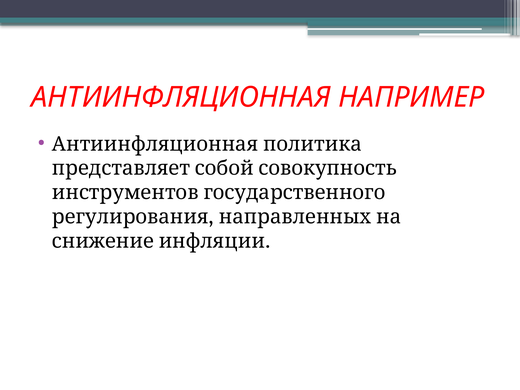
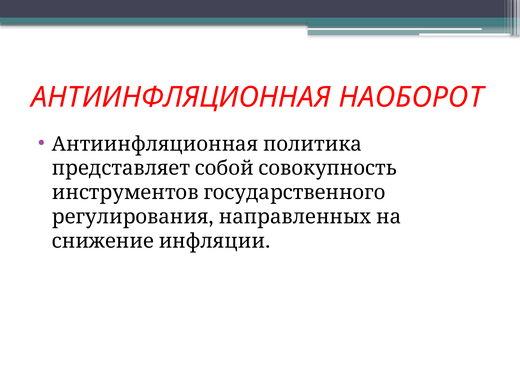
НАПРИМЕР: НАПРИМЕР -> НАОБОРОТ
